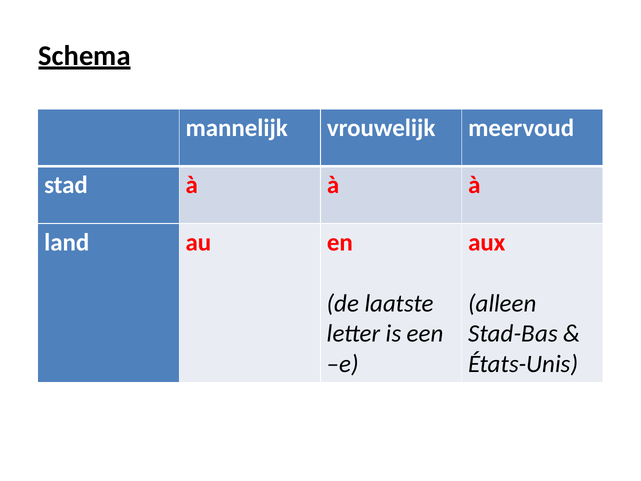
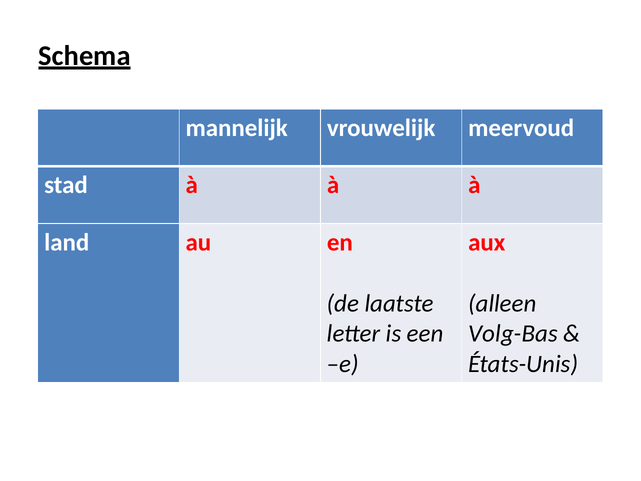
Stad-Bas: Stad-Bas -> Volg-Bas
